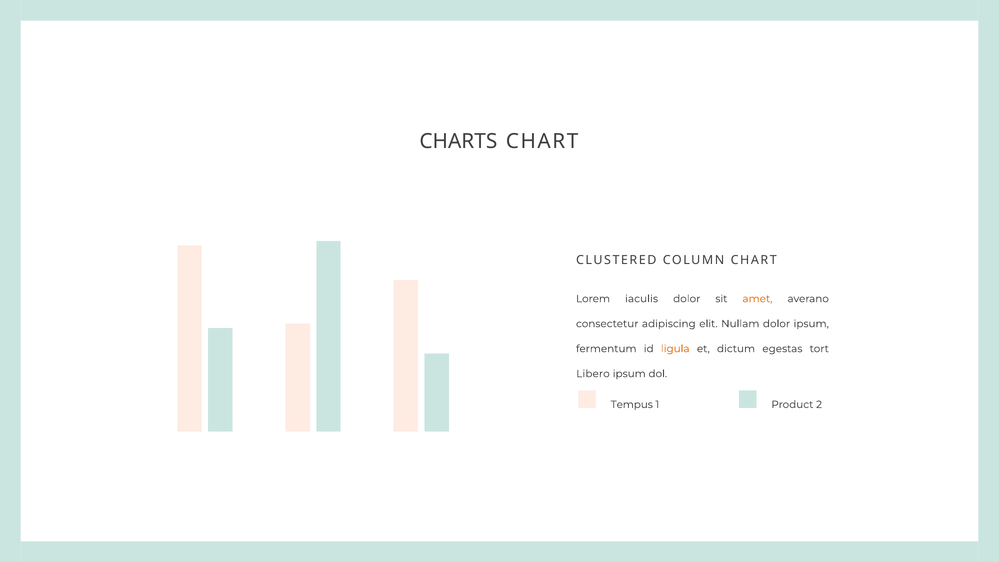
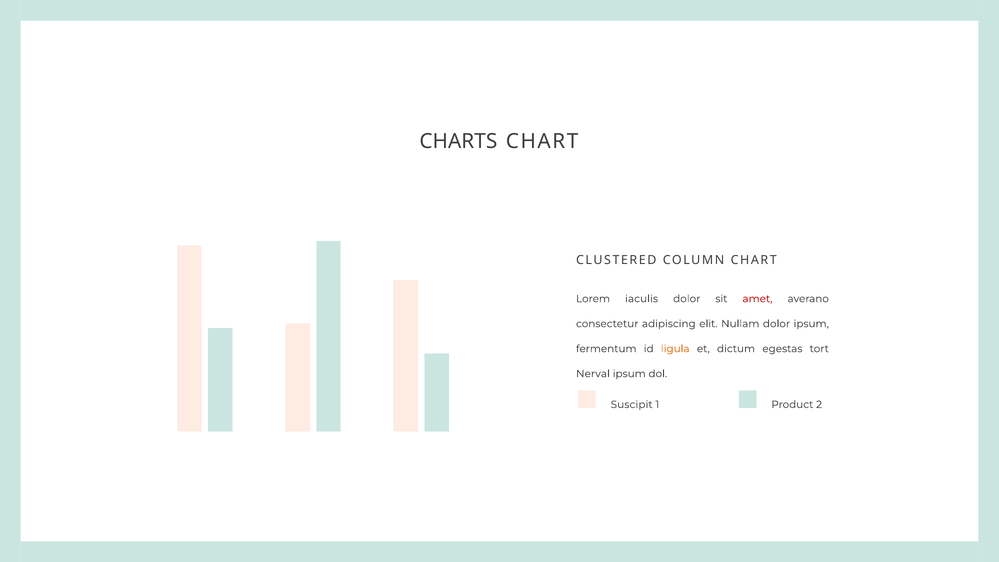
amet colour: orange -> red
Libero: Libero -> Nerval
Tempus: Tempus -> Suscipit
